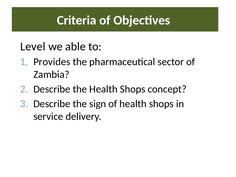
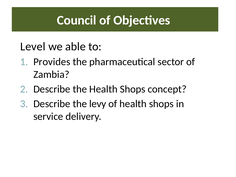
Criteria: Criteria -> Council
sign: sign -> levy
